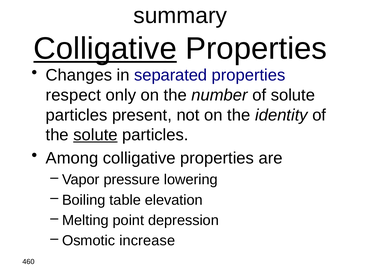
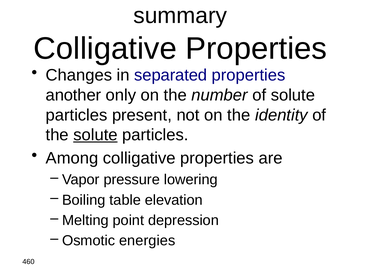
Colligative at (105, 48) underline: present -> none
respect: respect -> another
increase: increase -> energies
